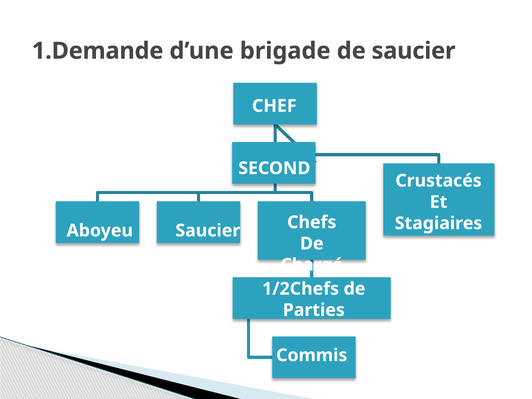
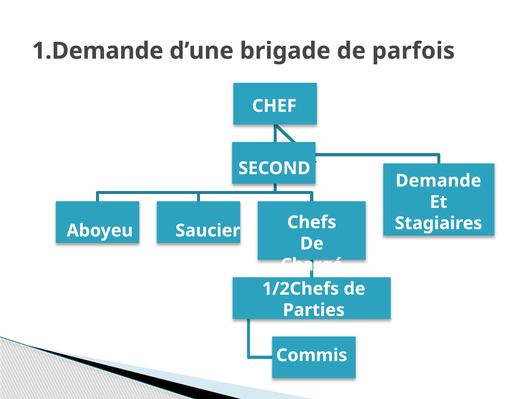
de saucier: saucier -> parfois
Crustacés: Crustacés -> Demande
